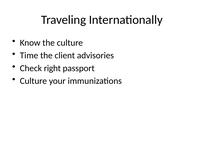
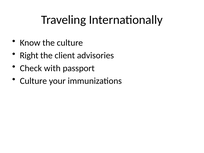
Time: Time -> Right
right: right -> with
